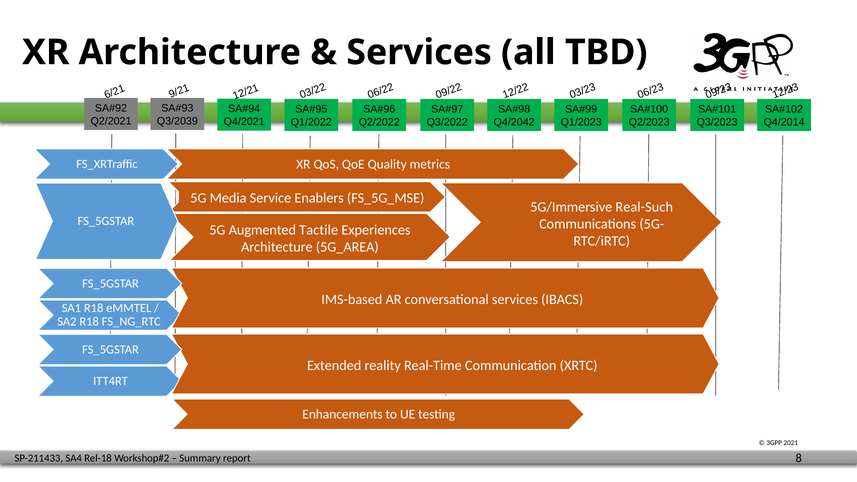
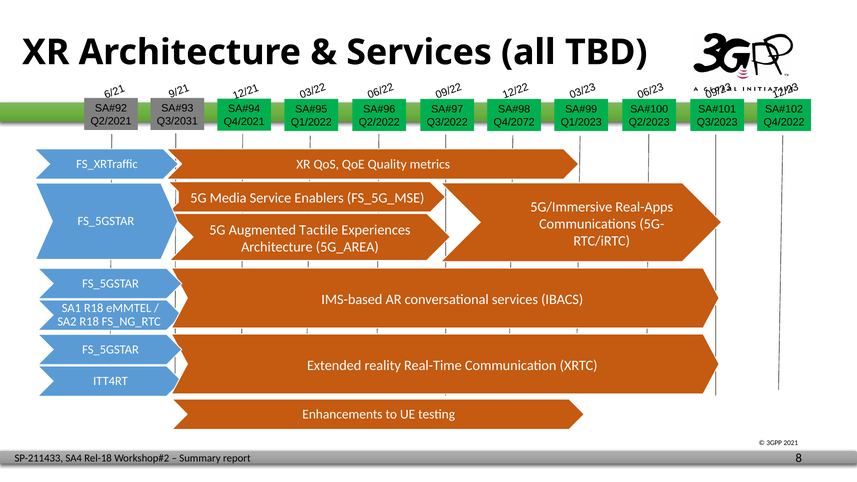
Q3/2039: Q3/2039 -> Q3/2031
Q4/2042: Q4/2042 -> Q4/2072
Q4/2014: Q4/2014 -> Q4/2022
Real-Such: Real-Such -> Real-Apps
